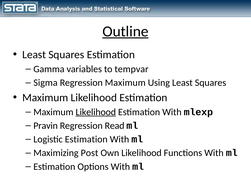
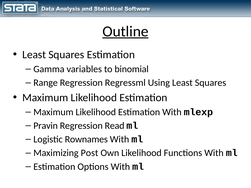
tempvar: tempvar -> binomial
Sigma: Sigma -> Range
Regression Maximum: Maximum -> Regressml
Likelihood at (96, 112) underline: present -> none
Logistic Estimation: Estimation -> Rownames
